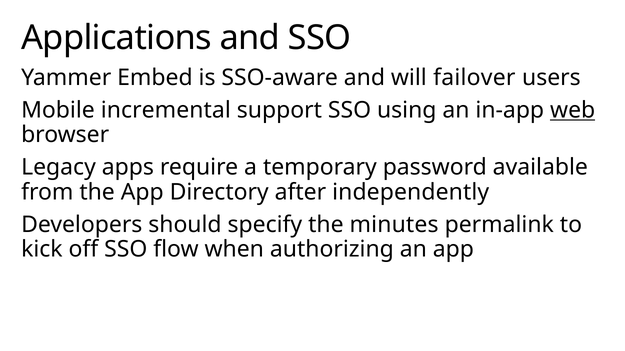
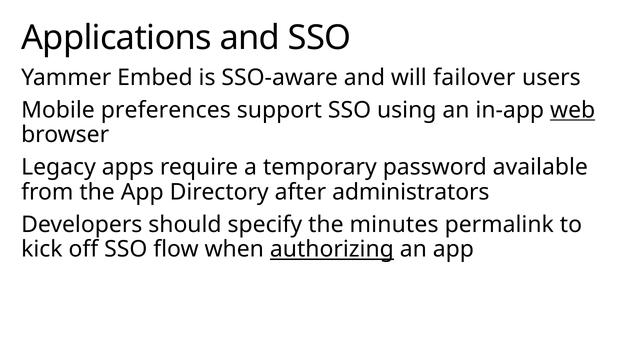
incremental: incremental -> preferences
independently: independently -> administrators
authorizing underline: none -> present
